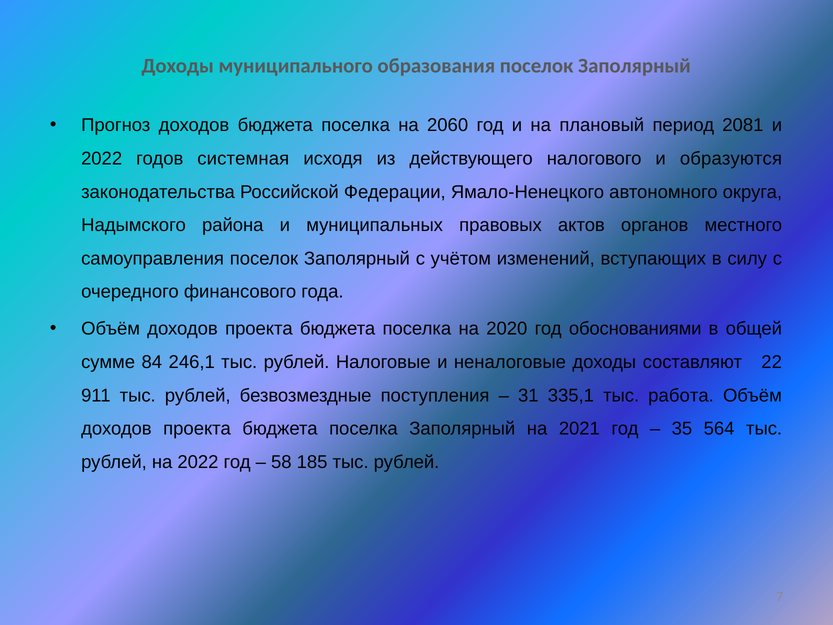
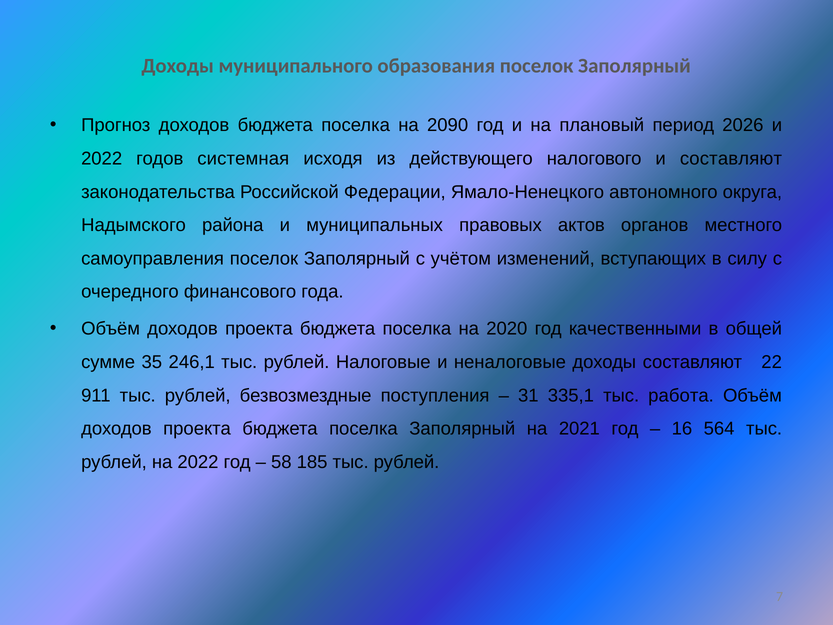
2060: 2060 -> 2090
2081: 2081 -> 2026
и образуются: образуются -> составляют
обоснованиями: обоснованиями -> качественными
84: 84 -> 35
35: 35 -> 16
